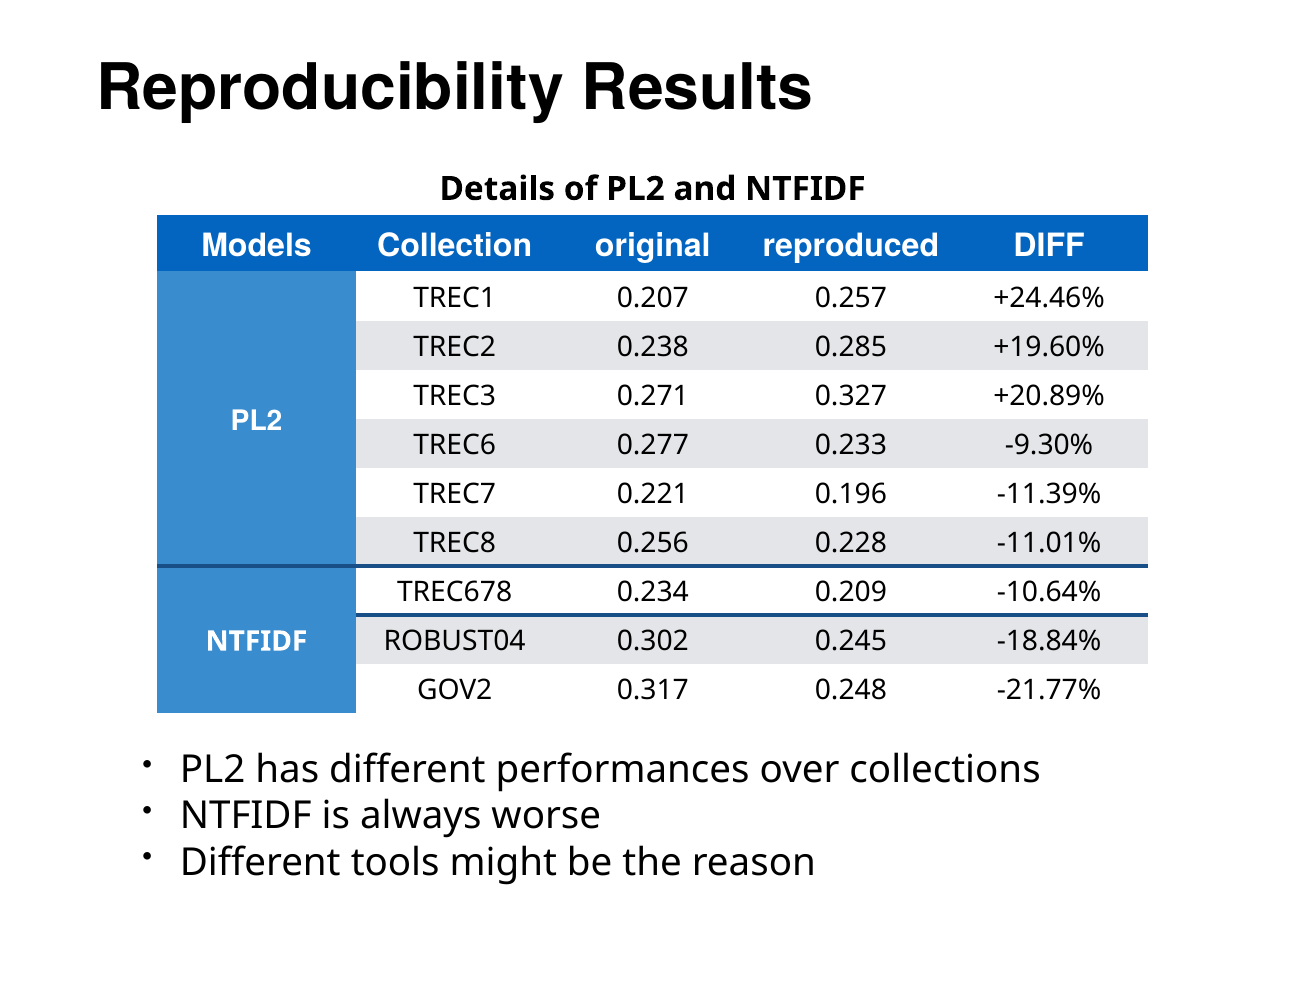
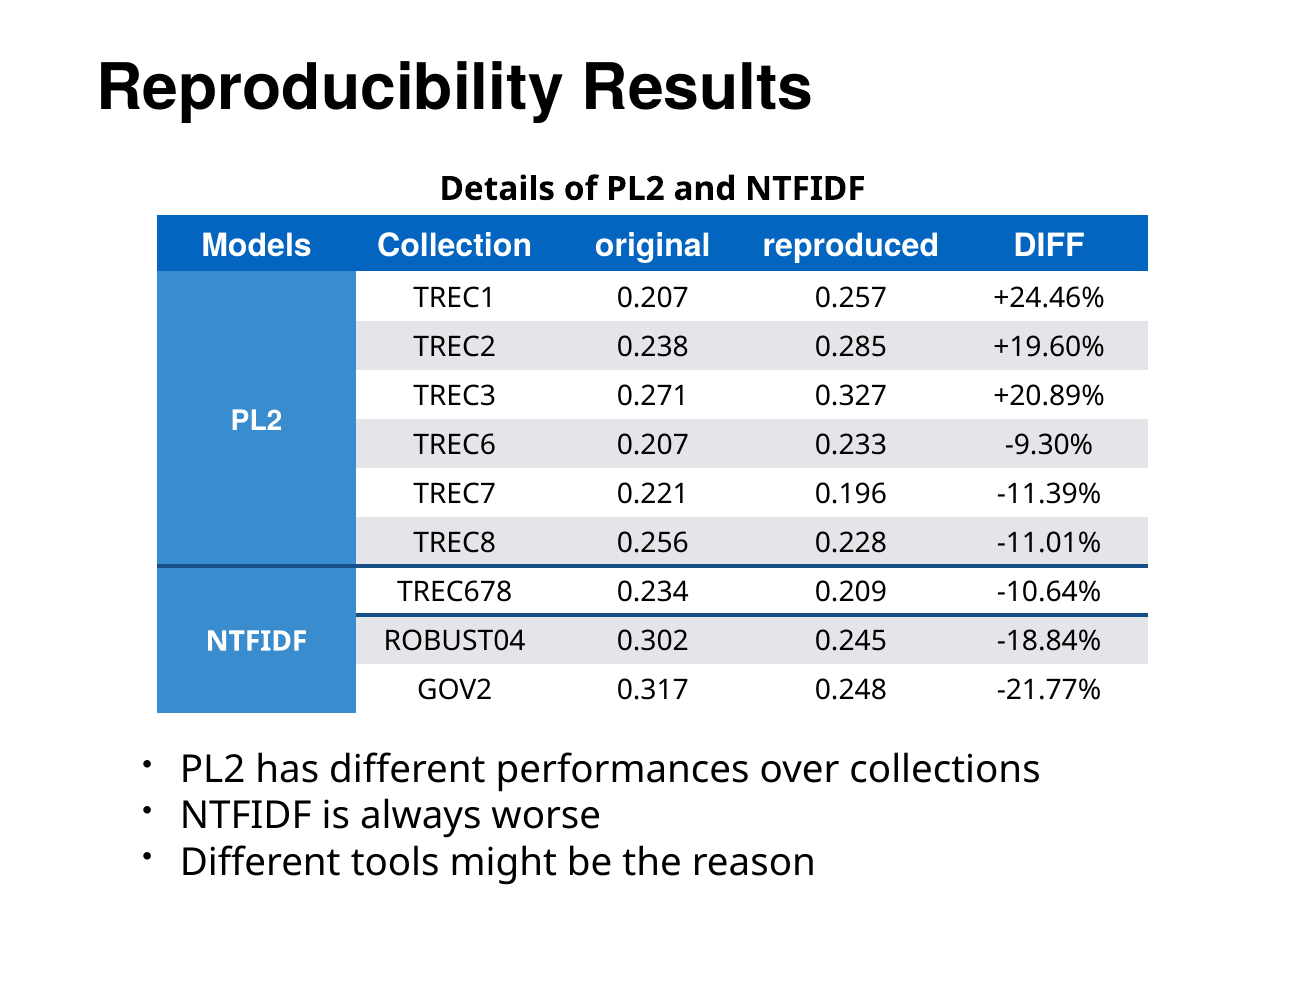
TREC6 0.277: 0.277 -> 0.207
